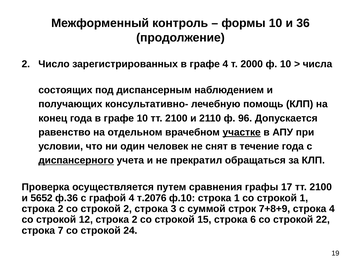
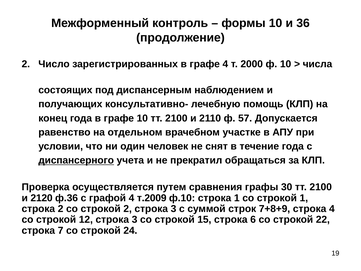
96: 96 -> 57
участке underline: present -> none
17: 17 -> 30
5652: 5652 -> 2120
т.2076: т.2076 -> т.2009
12 строка 2: 2 -> 3
